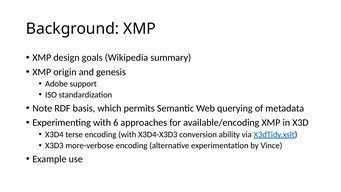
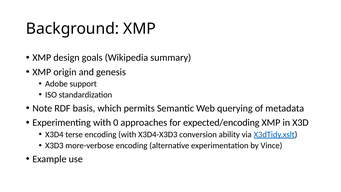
6: 6 -> 0
available/encoding: available/encoding -> expected/encoding
